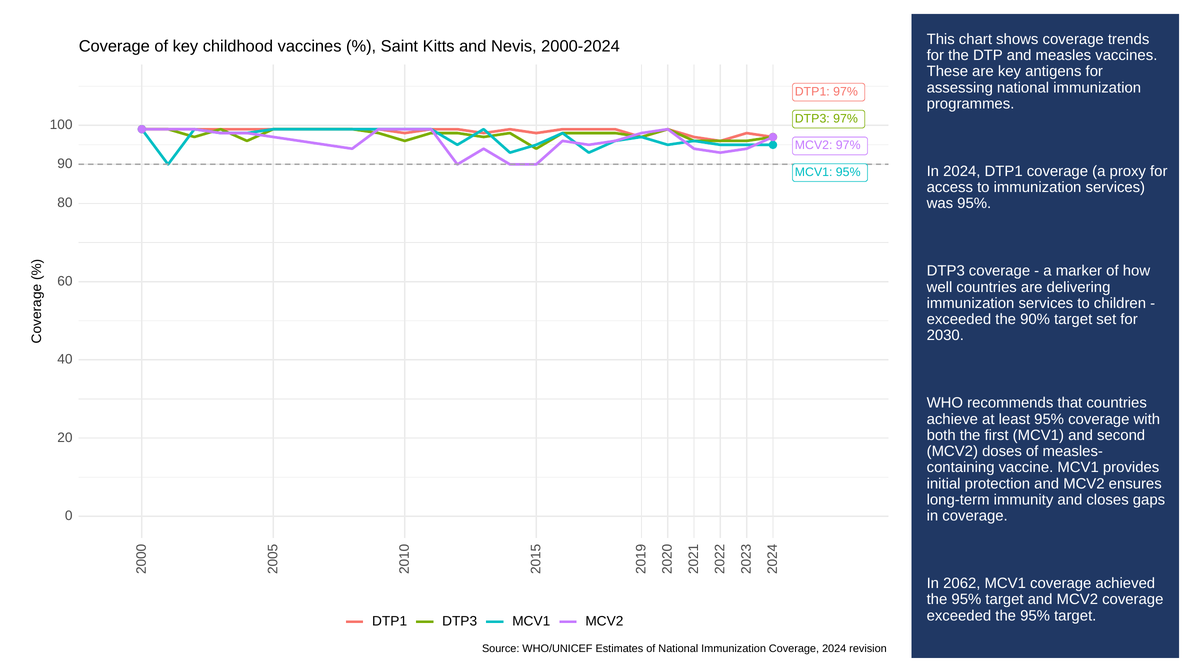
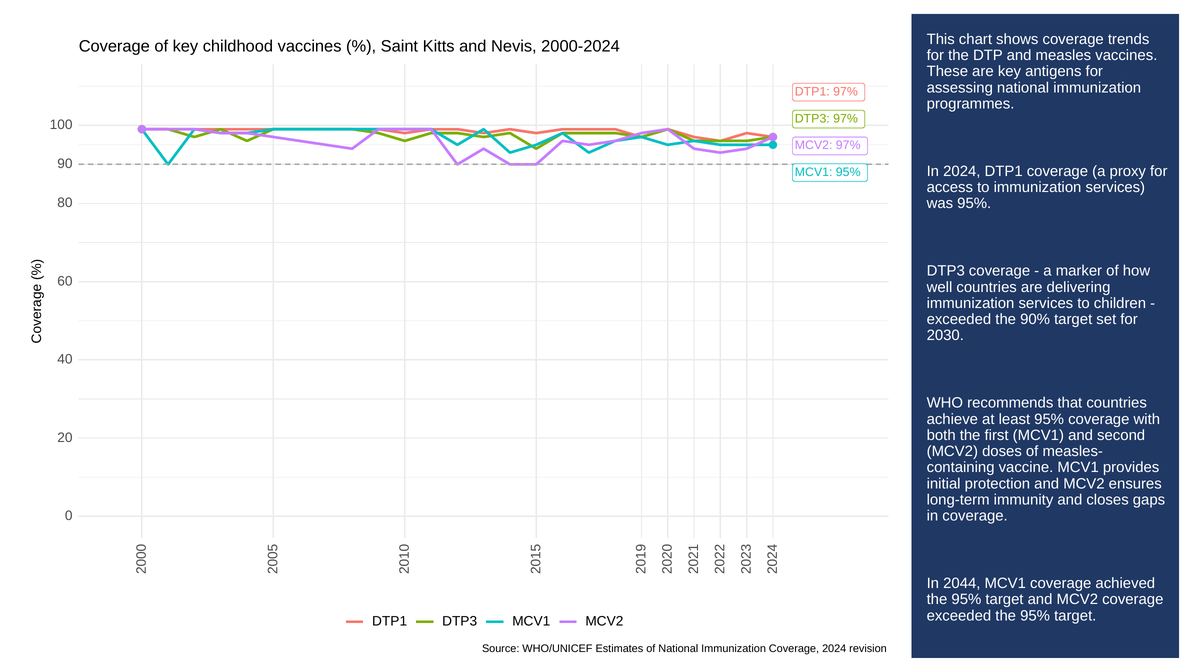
2062: 2062 -> 2044
